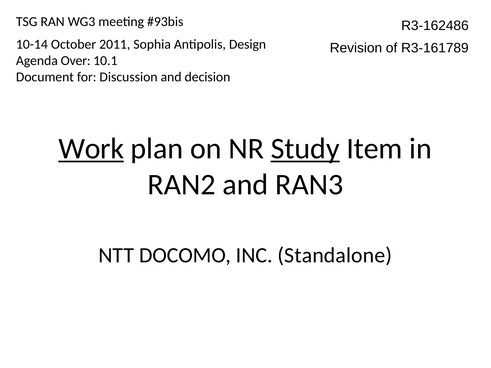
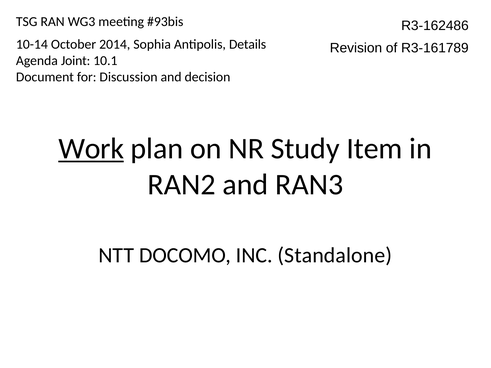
2011: 2011 -> 2014
Design: Design -> Details
Over: Over -> Joint
Study underline: present -> none
